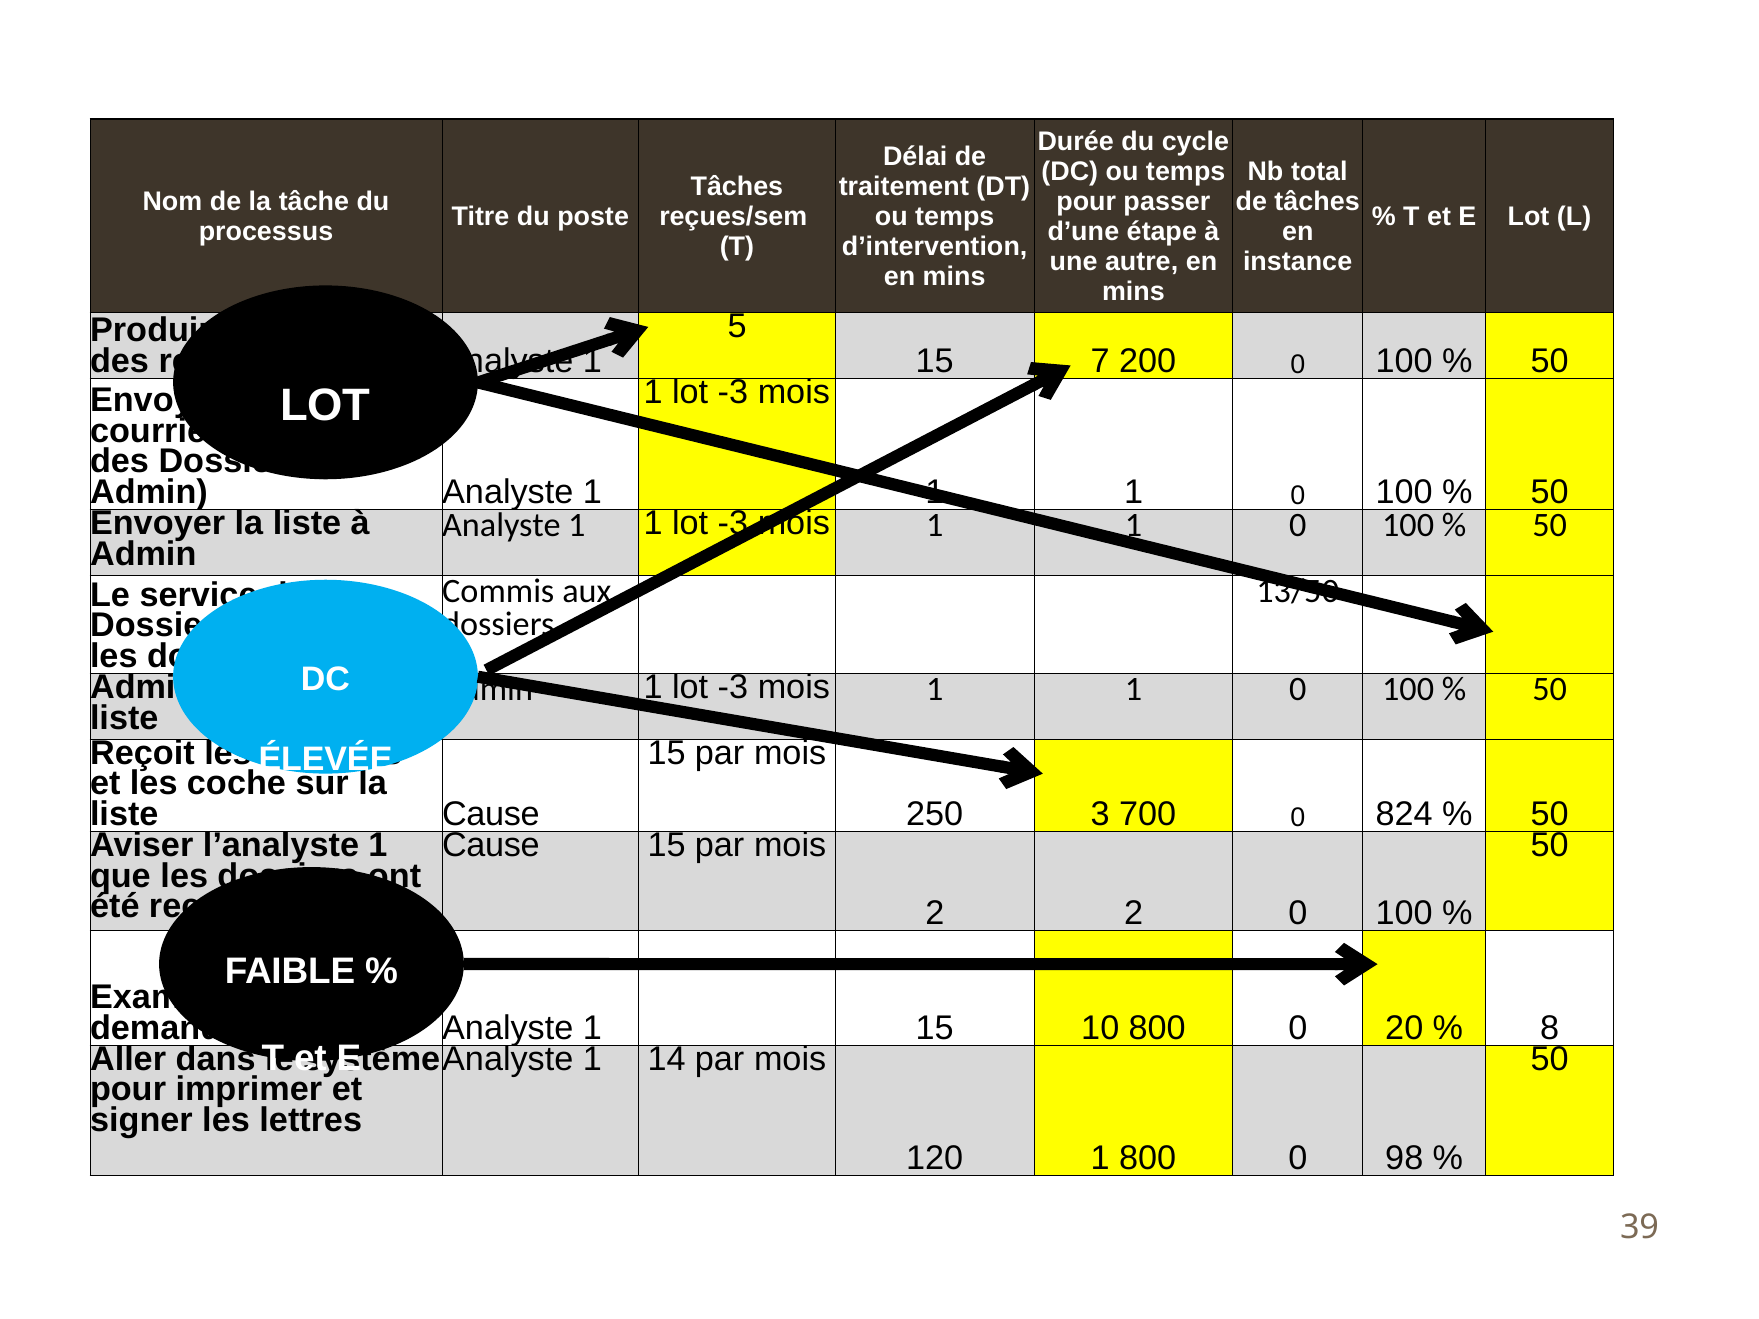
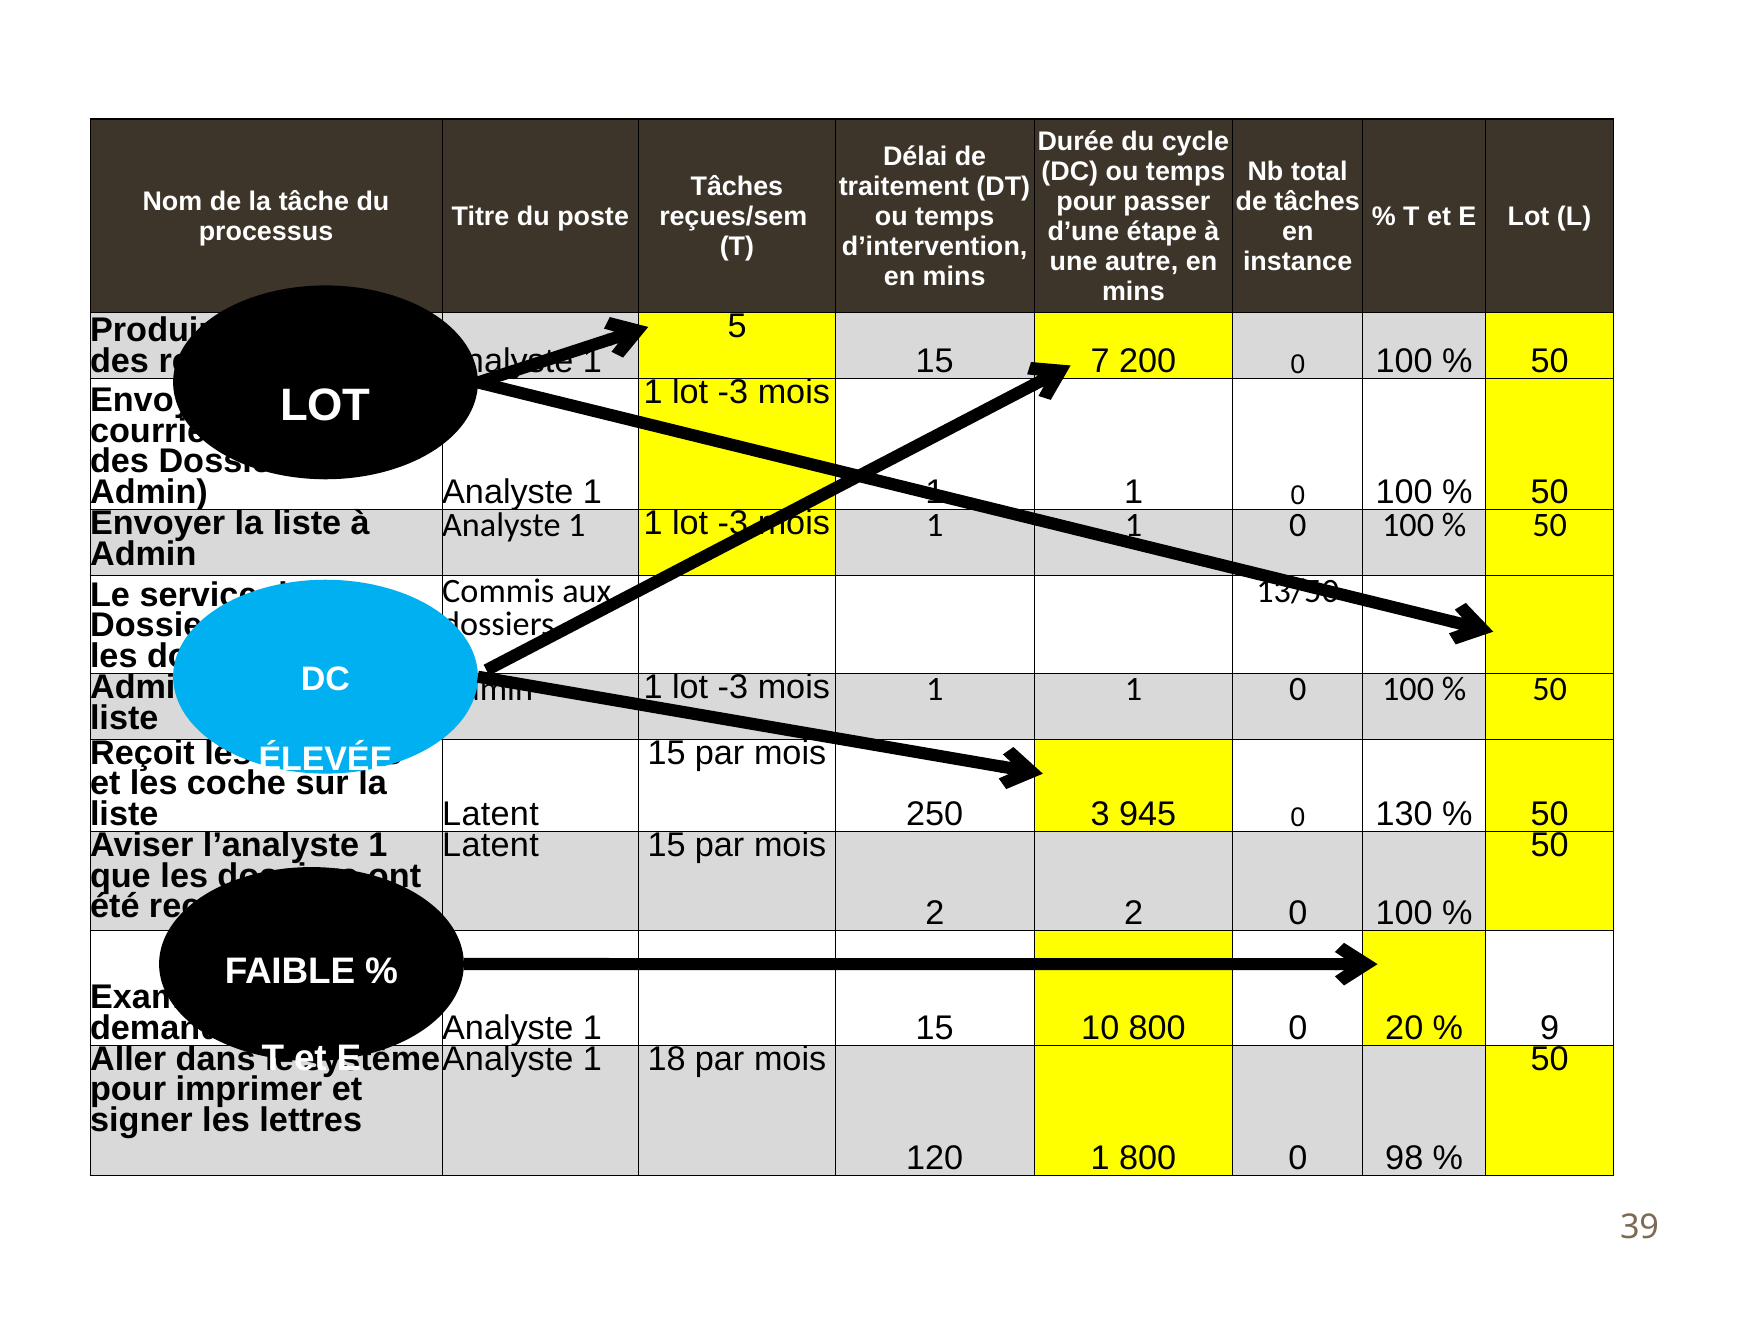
liste Cause: Cause -> Latent
700: 700 -> 945
824: 824 -> 130
Cause at (491, 845): Cause -> Latent
8: 8 -> 9
14: 14 -> 18
